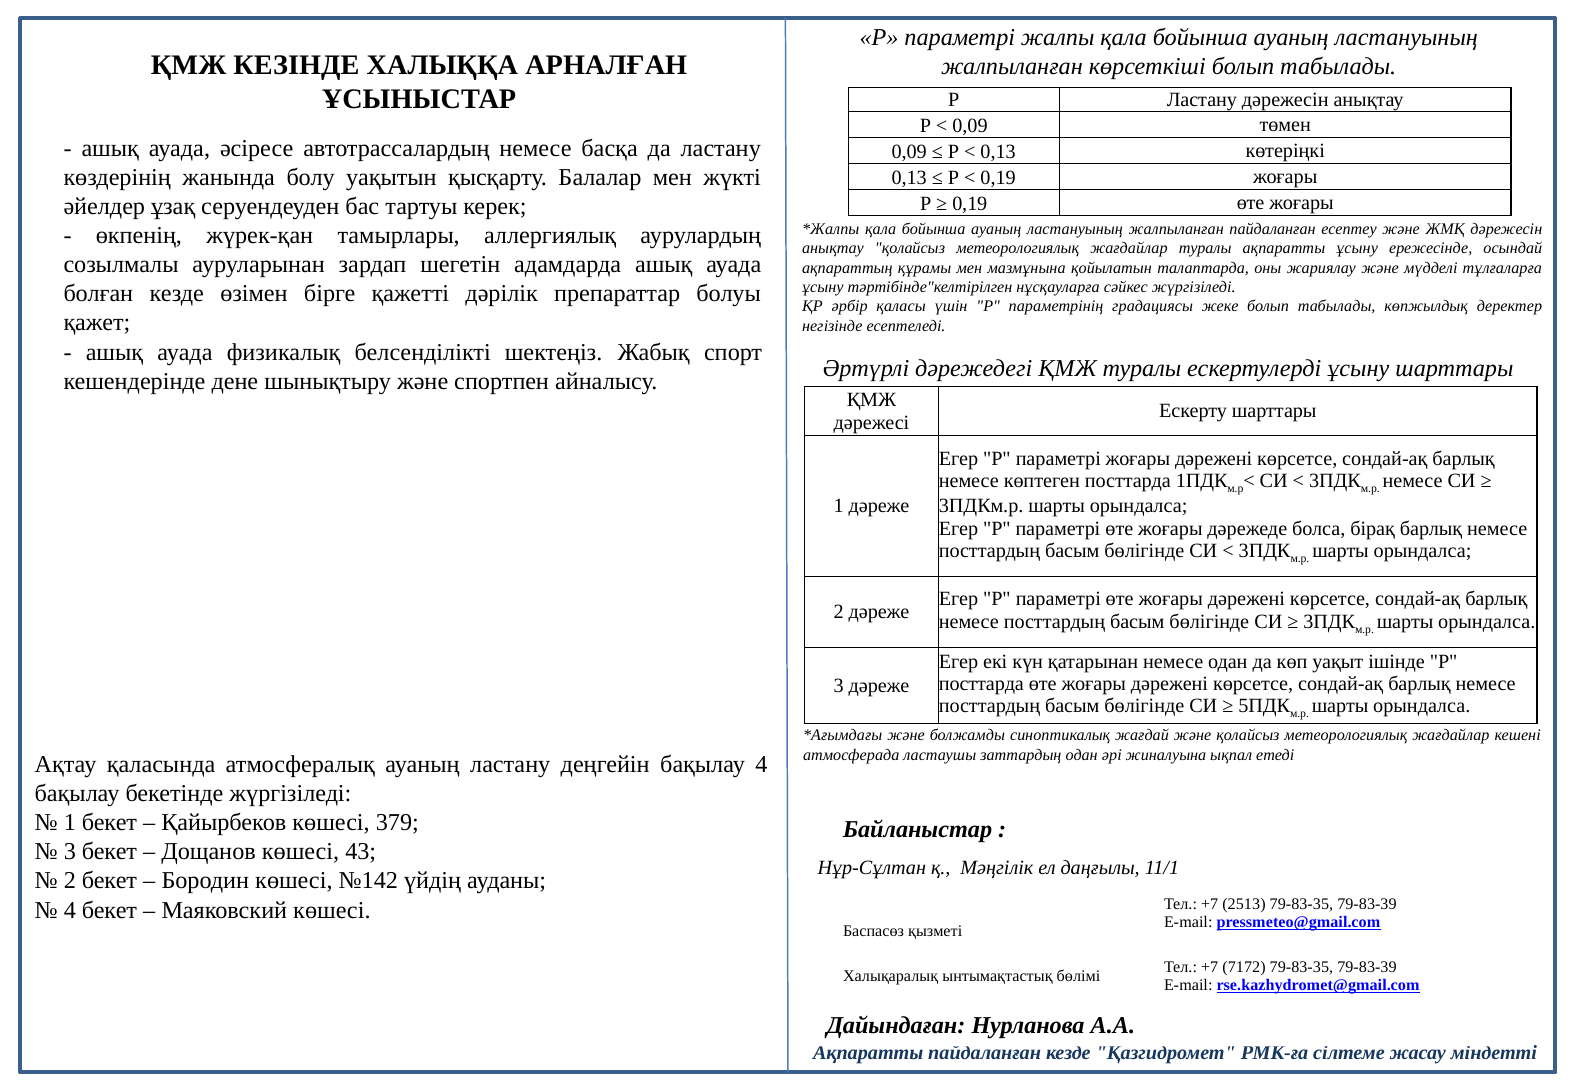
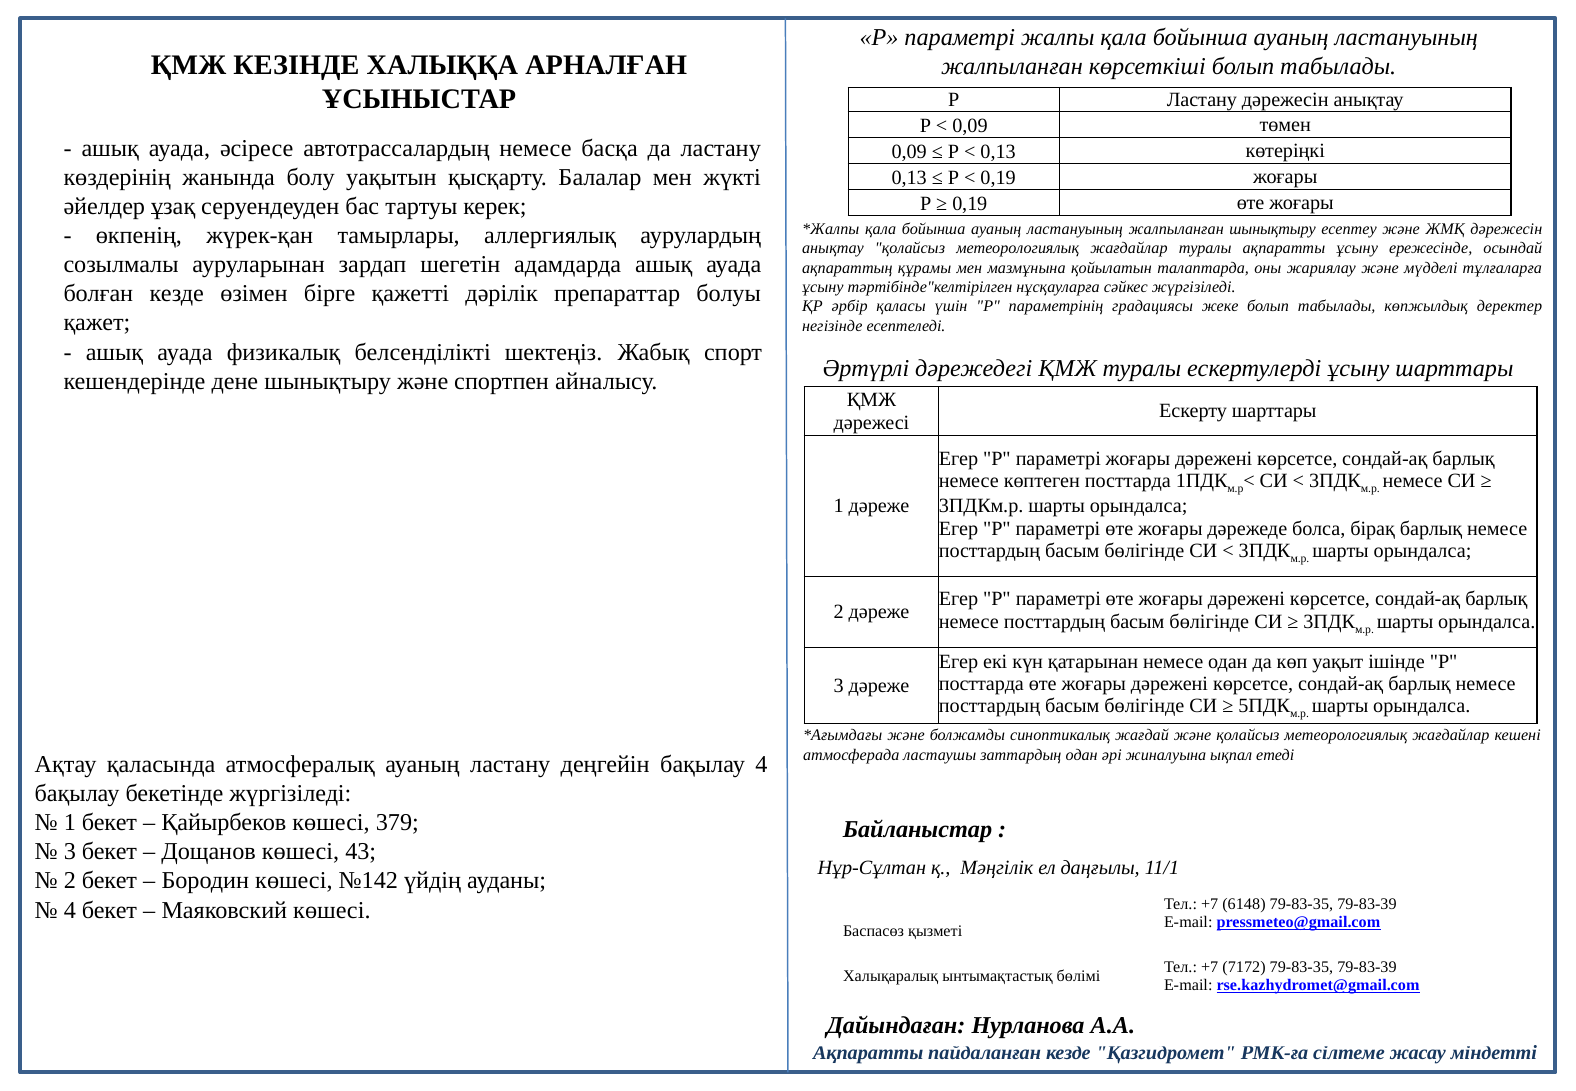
жалпыланған пайдаланған: пайдаланған -> шынықтыру
2513: 2513 -> 6148
